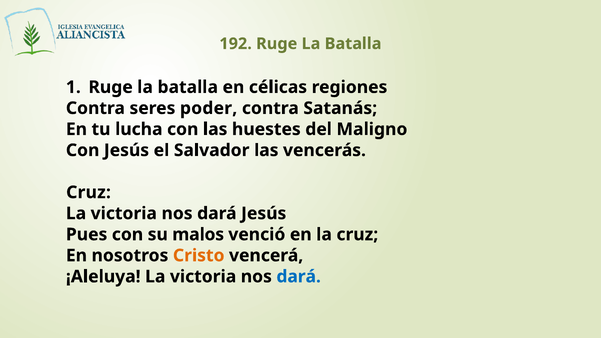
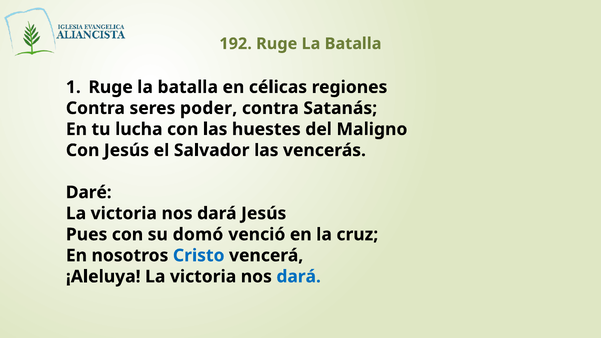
Cruz at (89, 192): Cruz -> Daré
malos: malos -> domó
Cristo colour: orange -> blue
